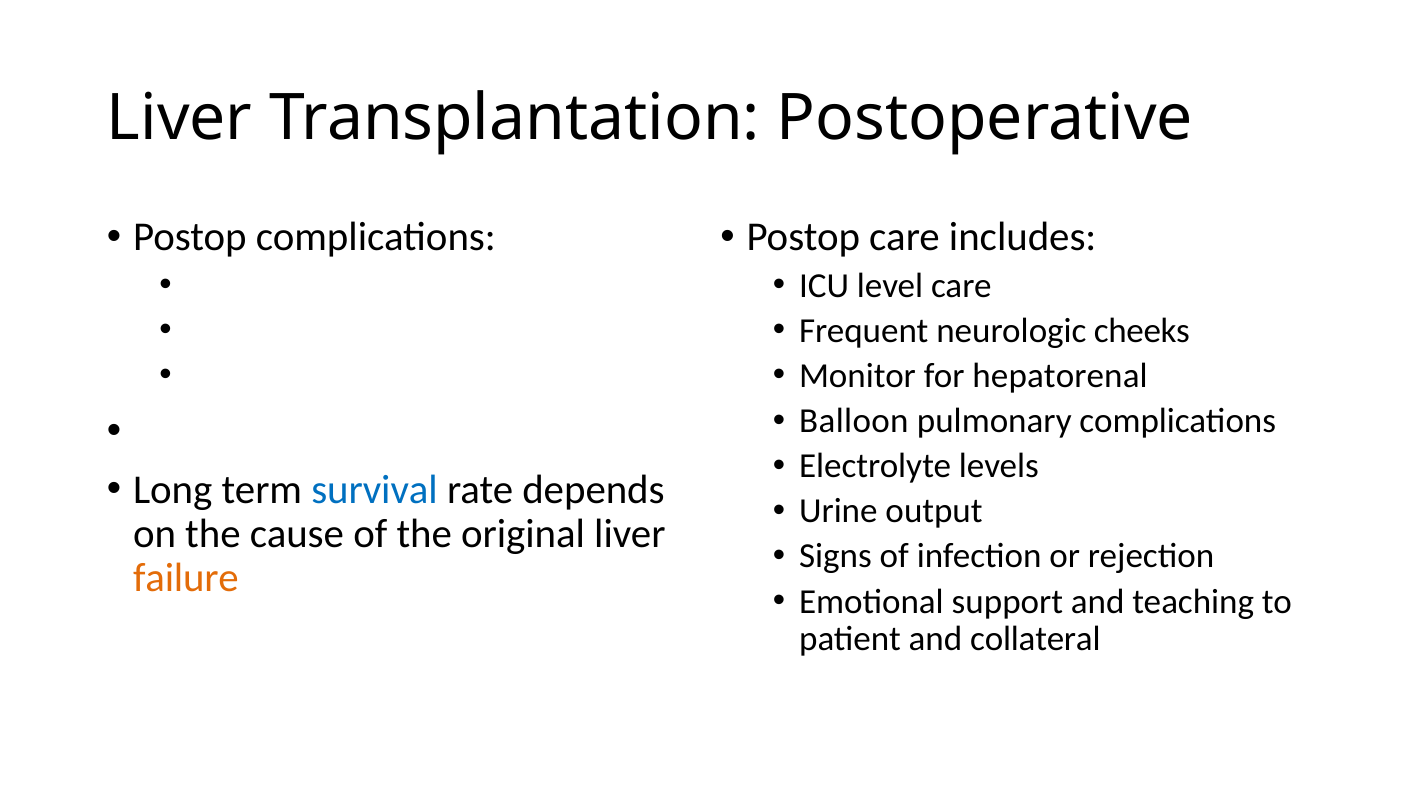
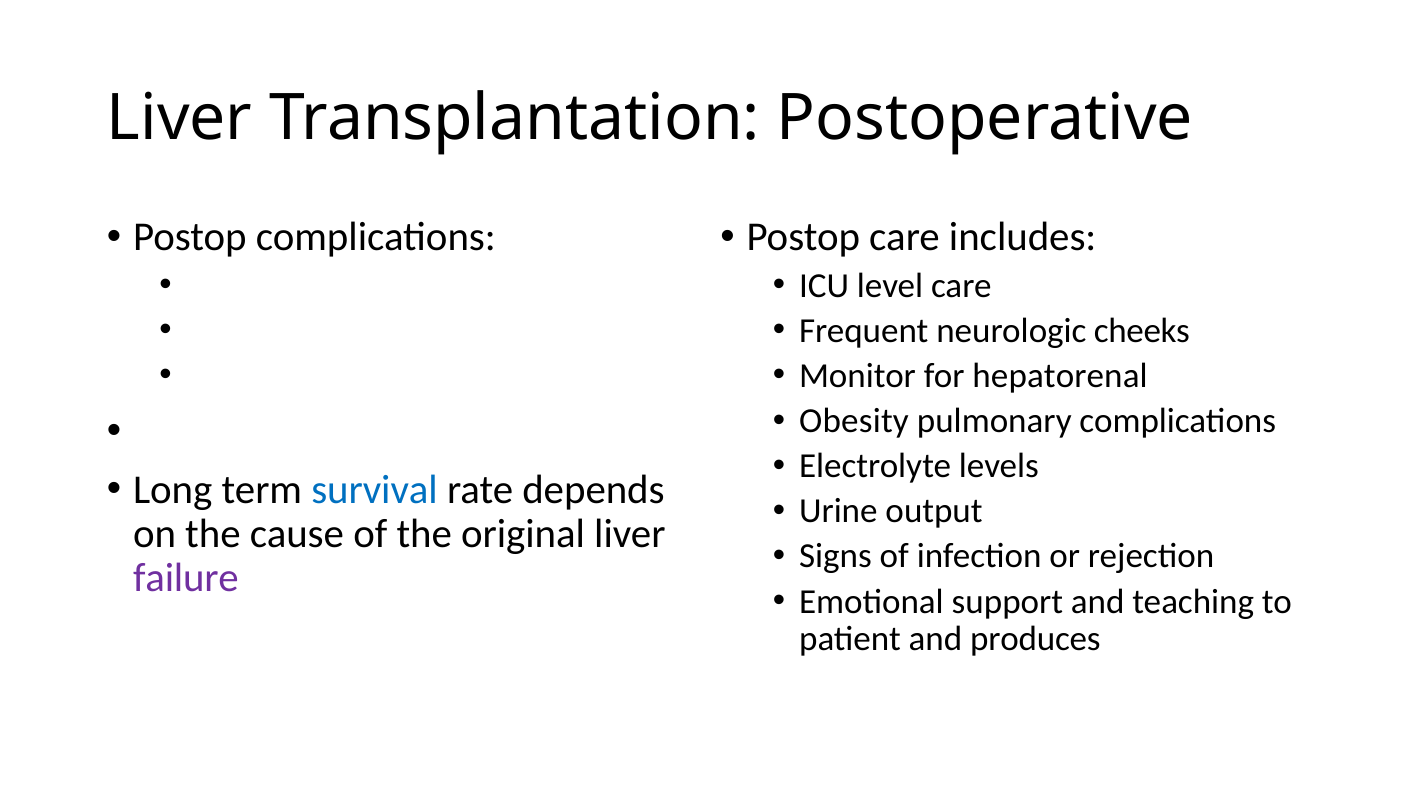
Balloon: Balloon -> Obesity
failure colour: orange -> purple
collateral: collateral -> produces
